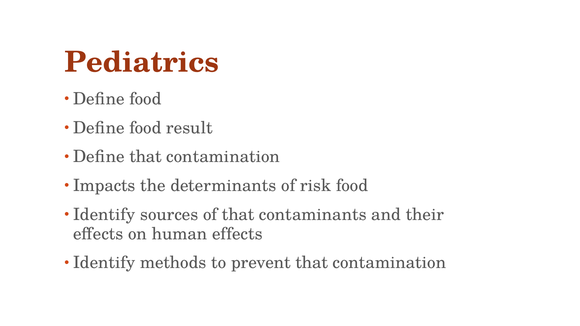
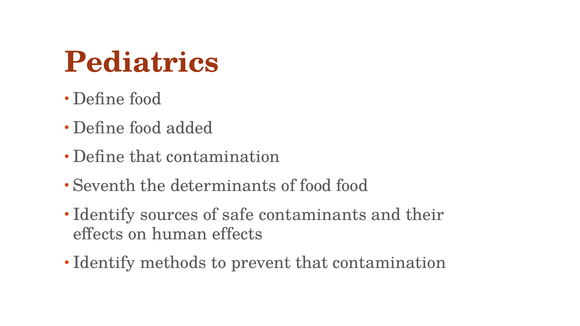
result: result -> added
Impacts: Impacts -> Seventh
of risk: risk -> food
of that: that -> safe
